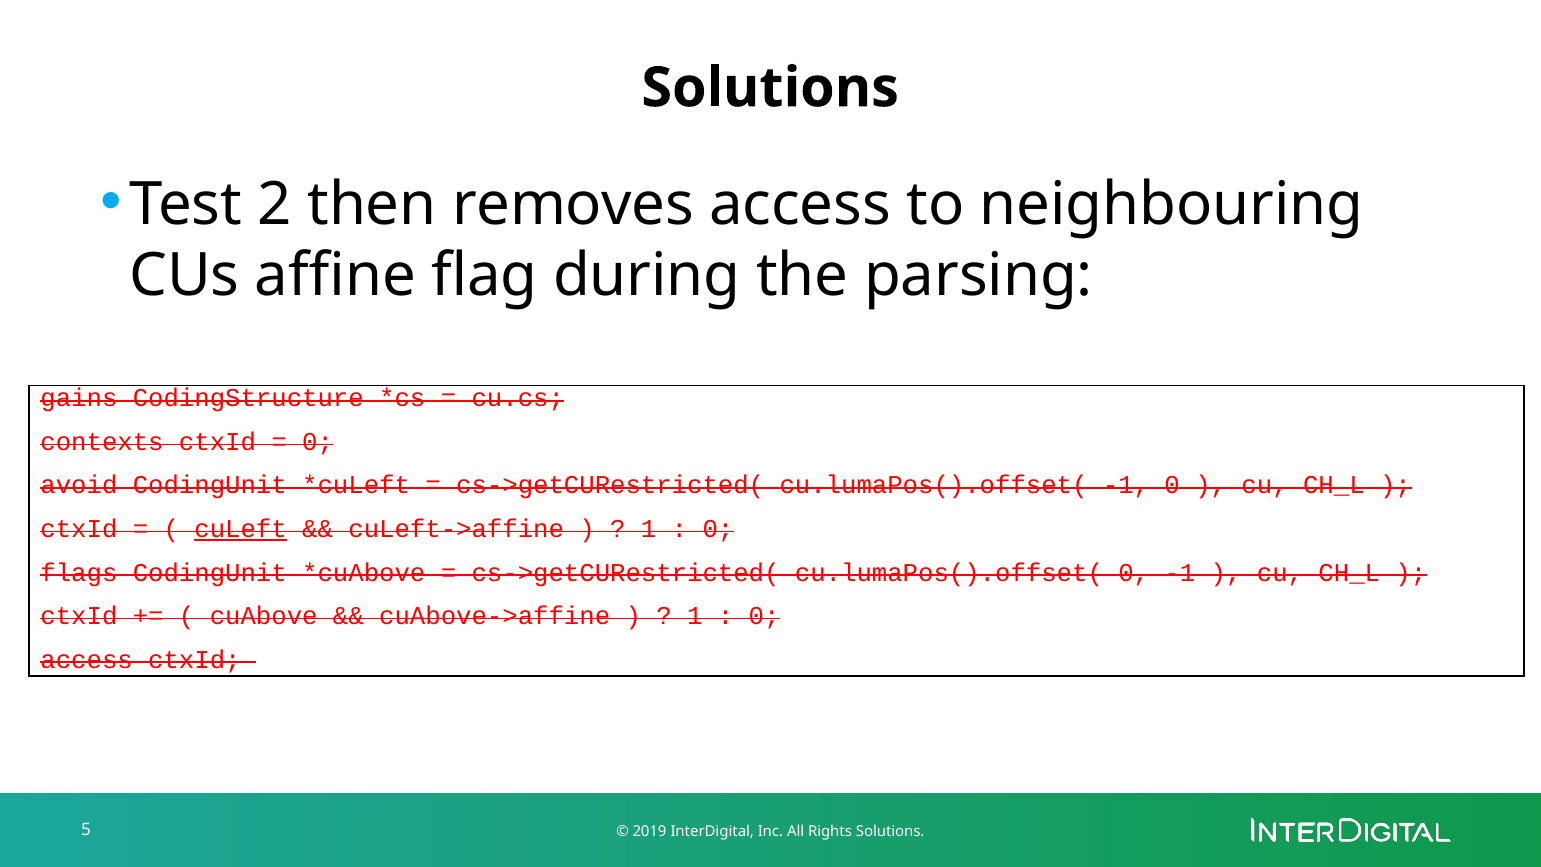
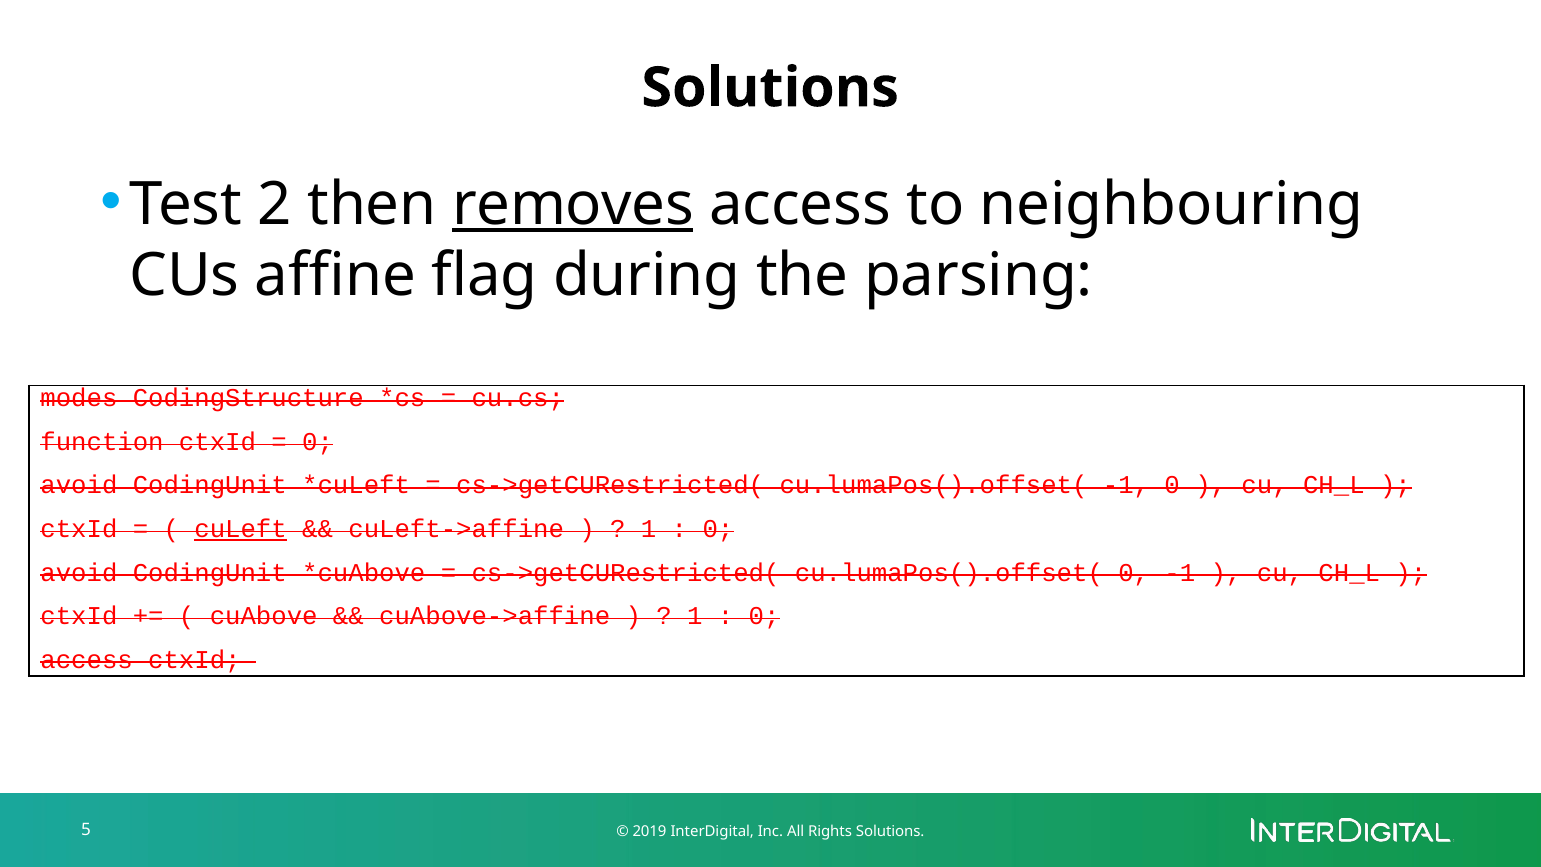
removes underline: none -> present
gains: gains -> modes
contexts: contexts -> function
flags at (79, 573): flags -> avoid
